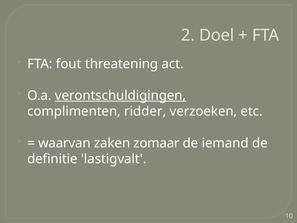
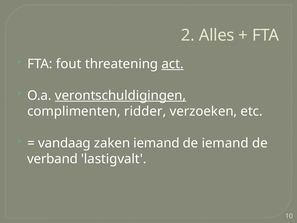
Doel: Doel -> Alles
act underline: none -> present
waarvan: waarvan -> vandaag
zaken zomaar: zomaar -> iemand
definitie: definitie -> verband
